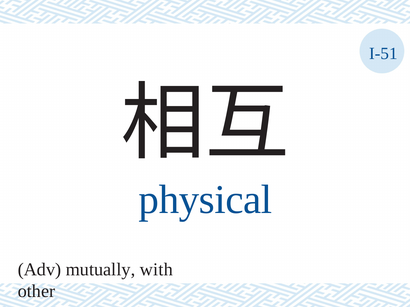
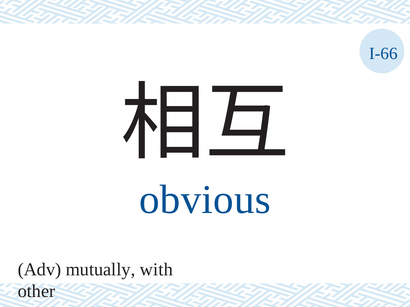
I-51: I-51 -> I-66
physical: physical -> obvious
